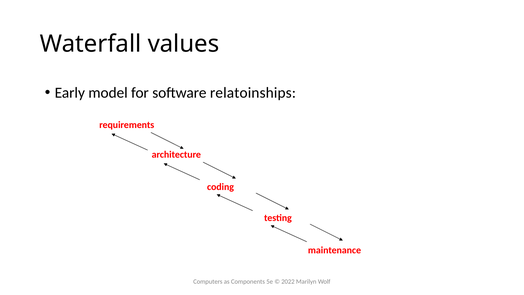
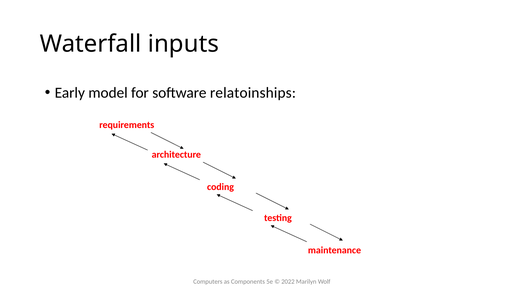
values: values -> inputs
